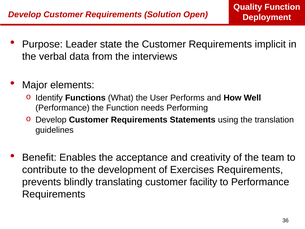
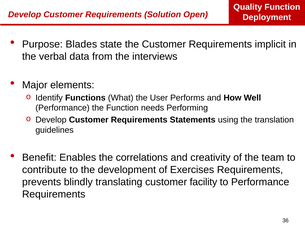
Leader: Leader -> Blades
acceptance: acceptance -> correlations
